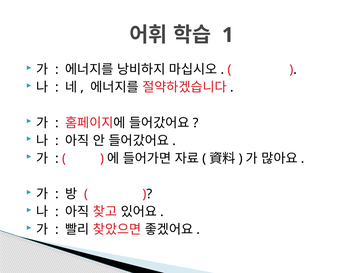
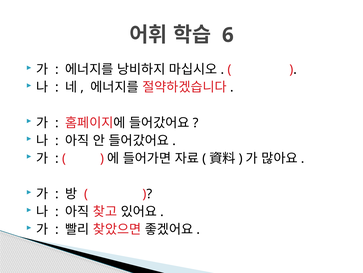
1: 1 -> 6
